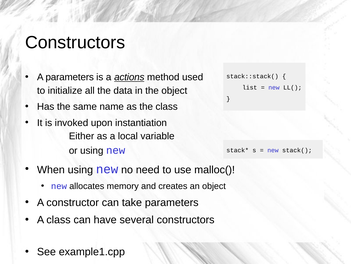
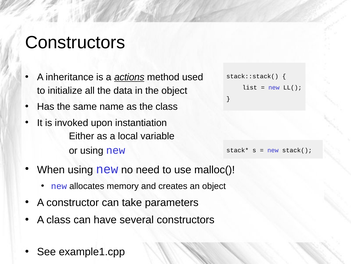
A parameters: parameters -> inheritance
